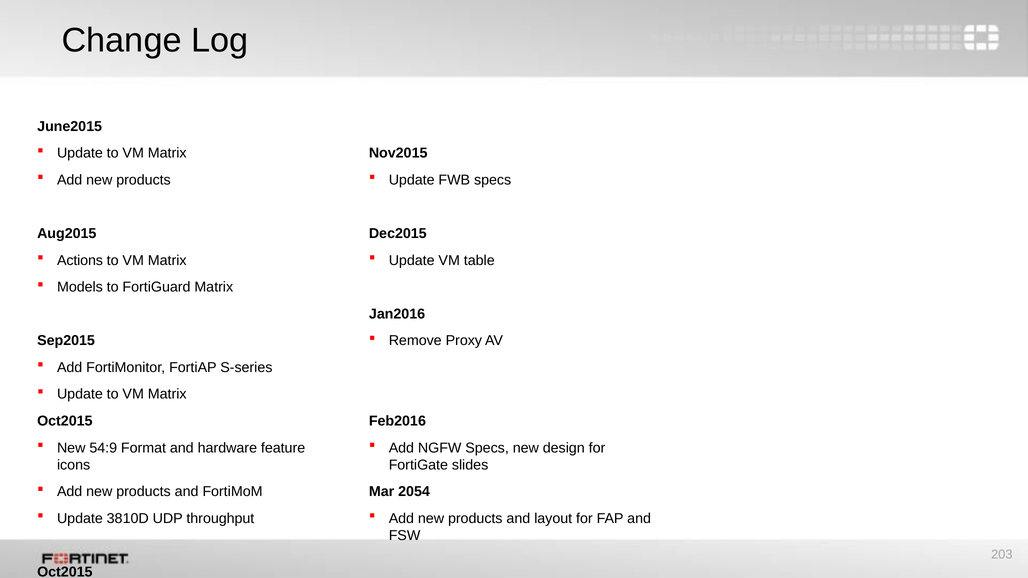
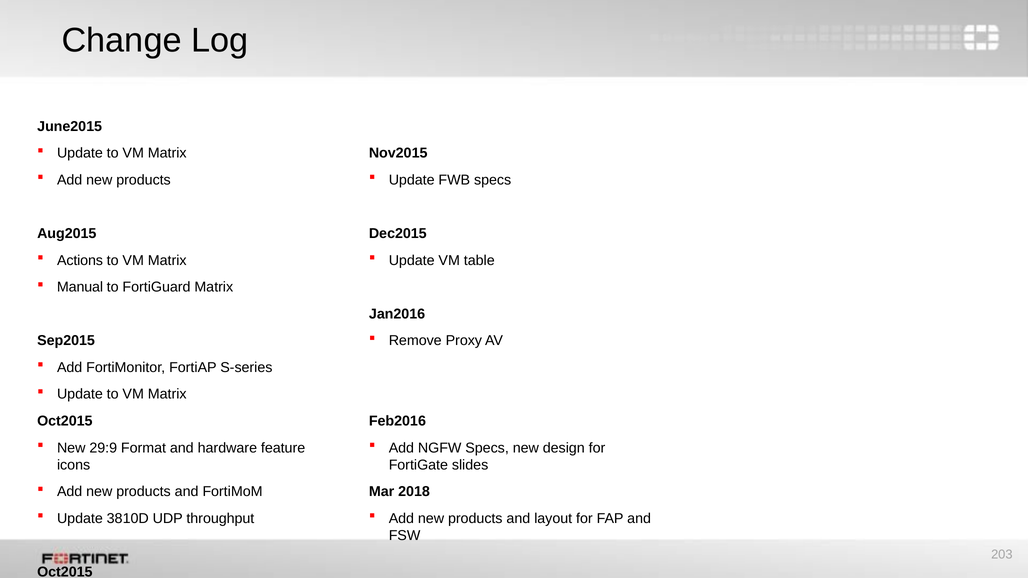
Models: Models -> Manual
54:9: 54:9 -> 29:9
2054: 2054 -> 2018
